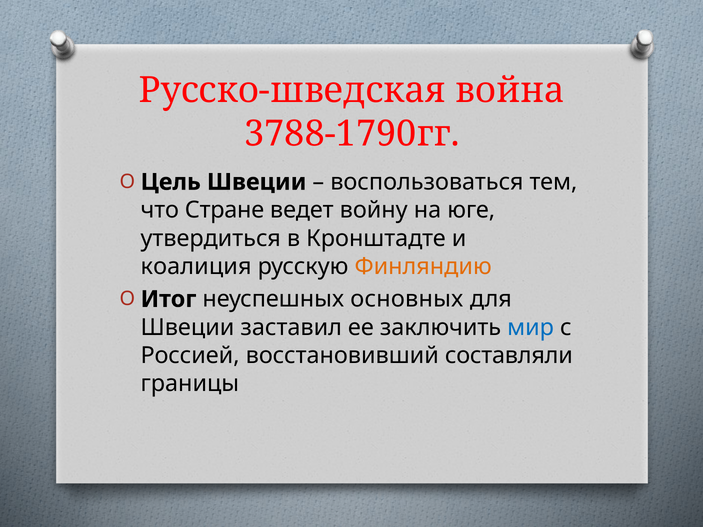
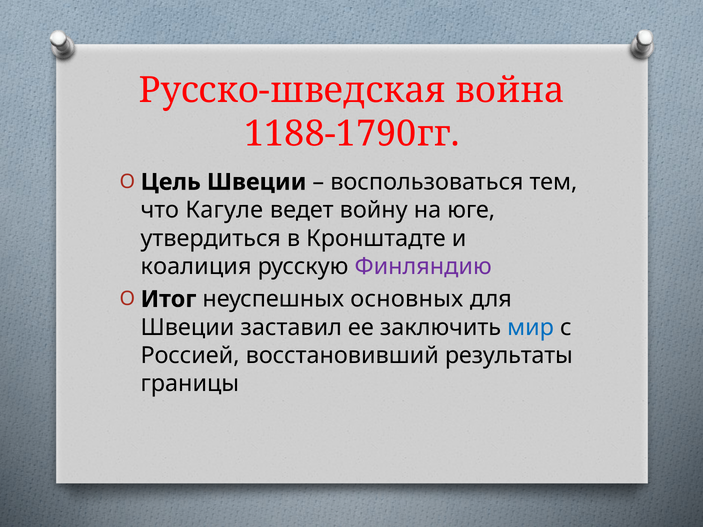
3788-1790гг: 3788-1790гг -> 1188-1790гг
Стране: Стране -> Кагуле
Финляндию colour: orange -> purple
составляли: составляли -> результаты
